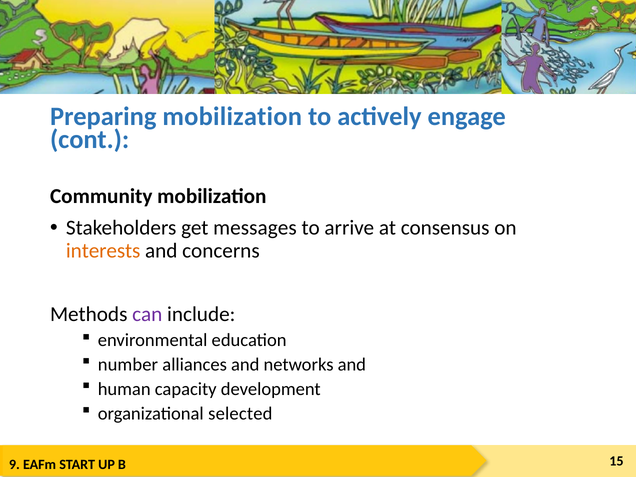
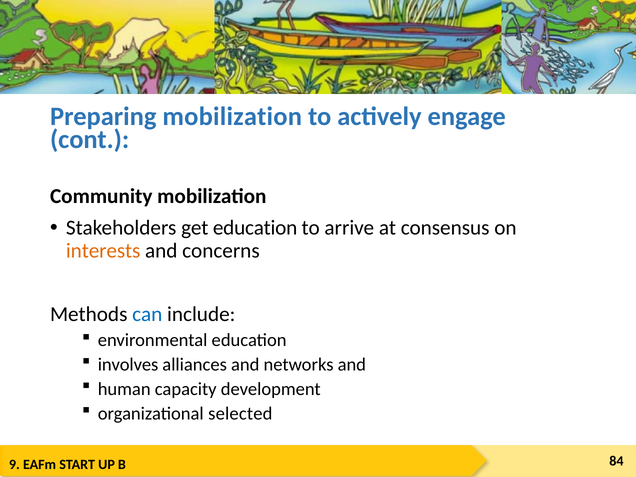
get messages: messages -> education
can colour: purple -> blue
number: number -> involves
15: 15 -> 84
